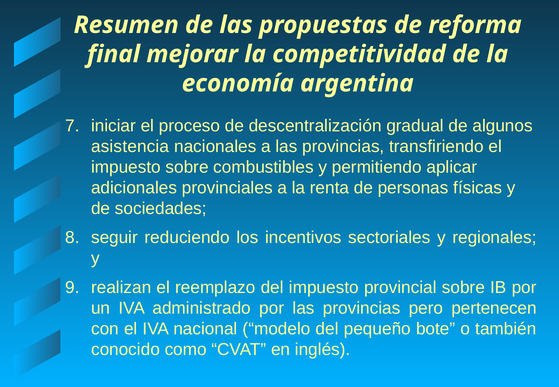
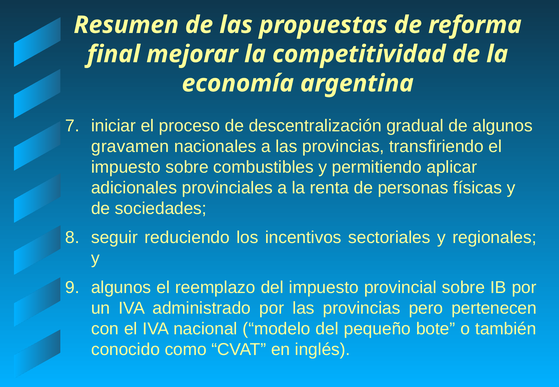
asistencia: asistencia -> gravamen
realizan at (121, 288): realizan -> algunos
